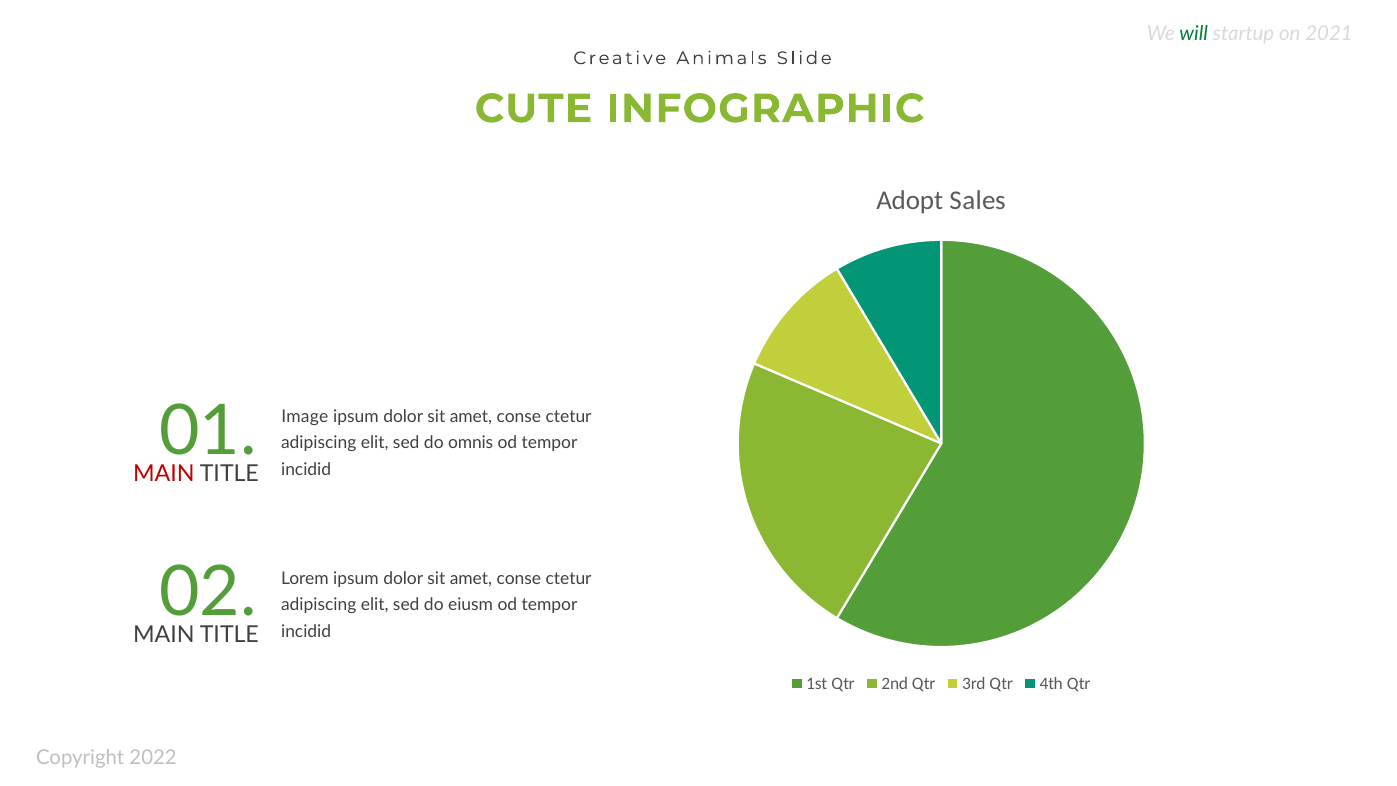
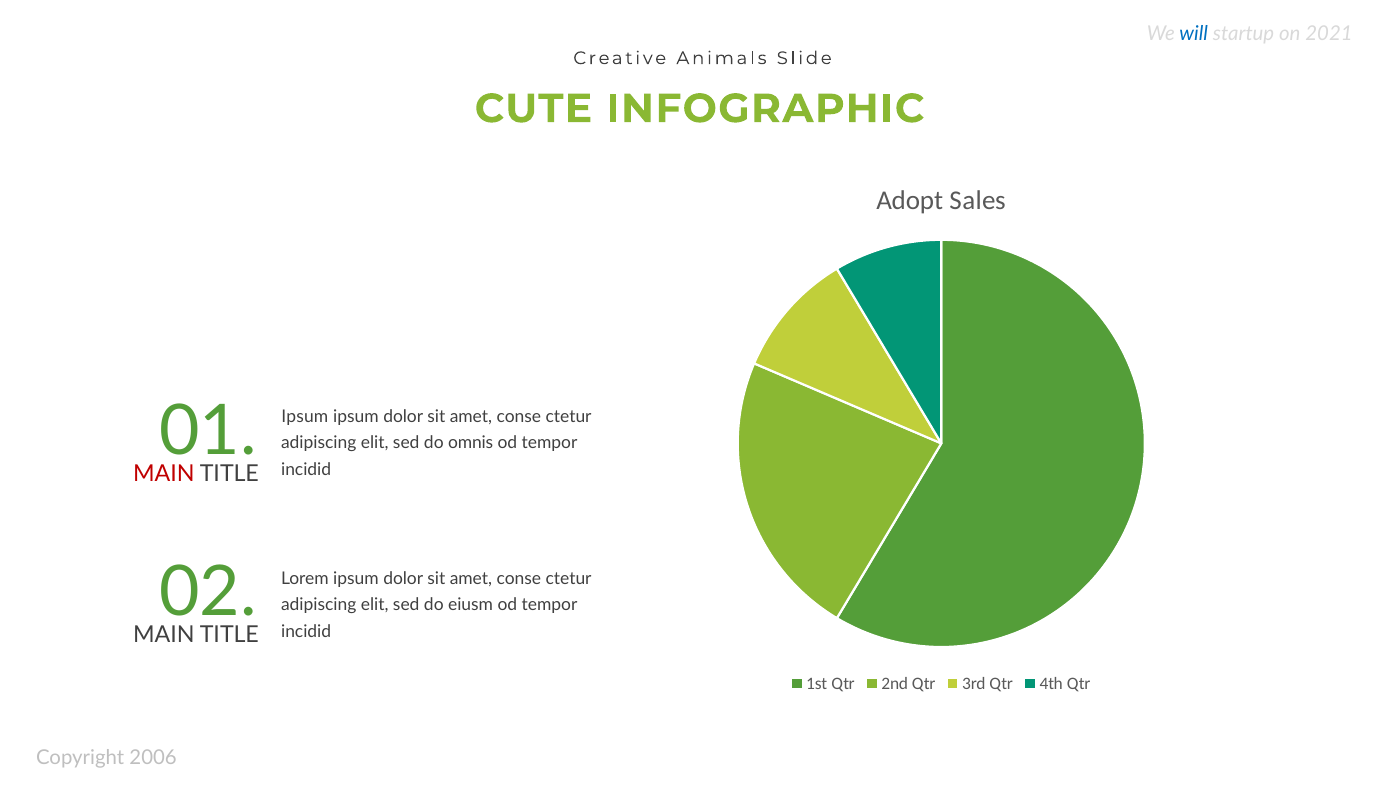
will colour: green -> blue
Image at (305, 417): Image -> Ipsum
2022: 2022 -> 2006
